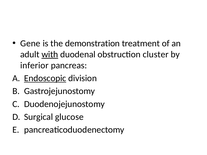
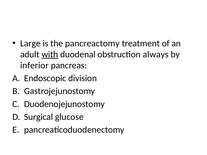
Gene: Gene -> Large
demonstration: demonstration -> pancreactomy
cluster: cluster -> always
Endoscopic underline: present -> none
